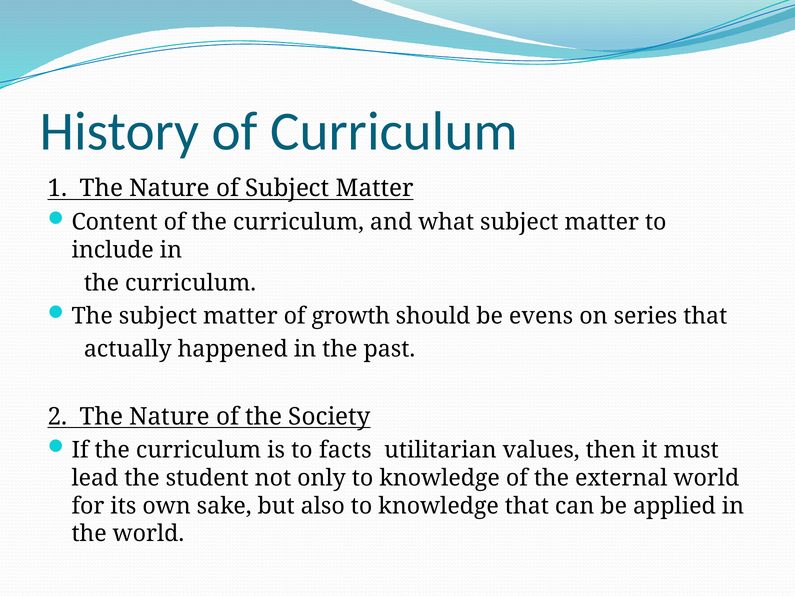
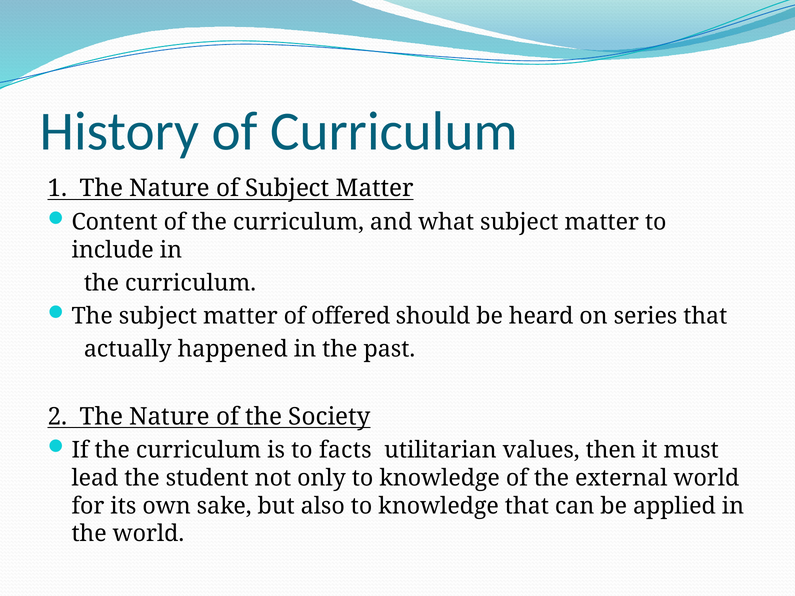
growth: growth -> offered
evens: evens -> heard
